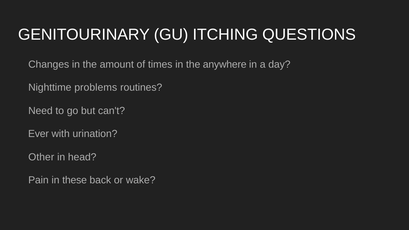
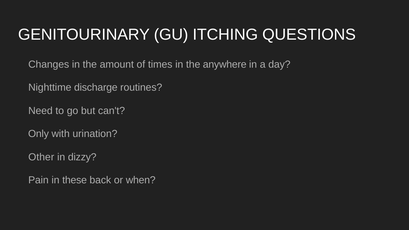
problems: problems -> discharge
Ever: Ever -> Only
head: head -> dizzy
wake: wake -> when
